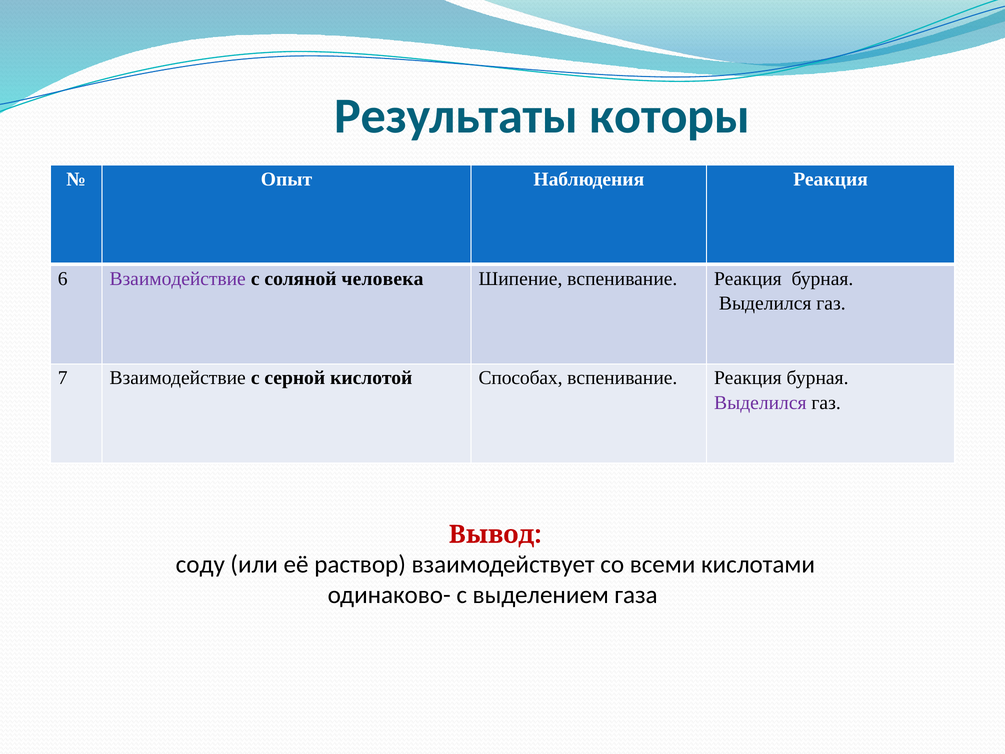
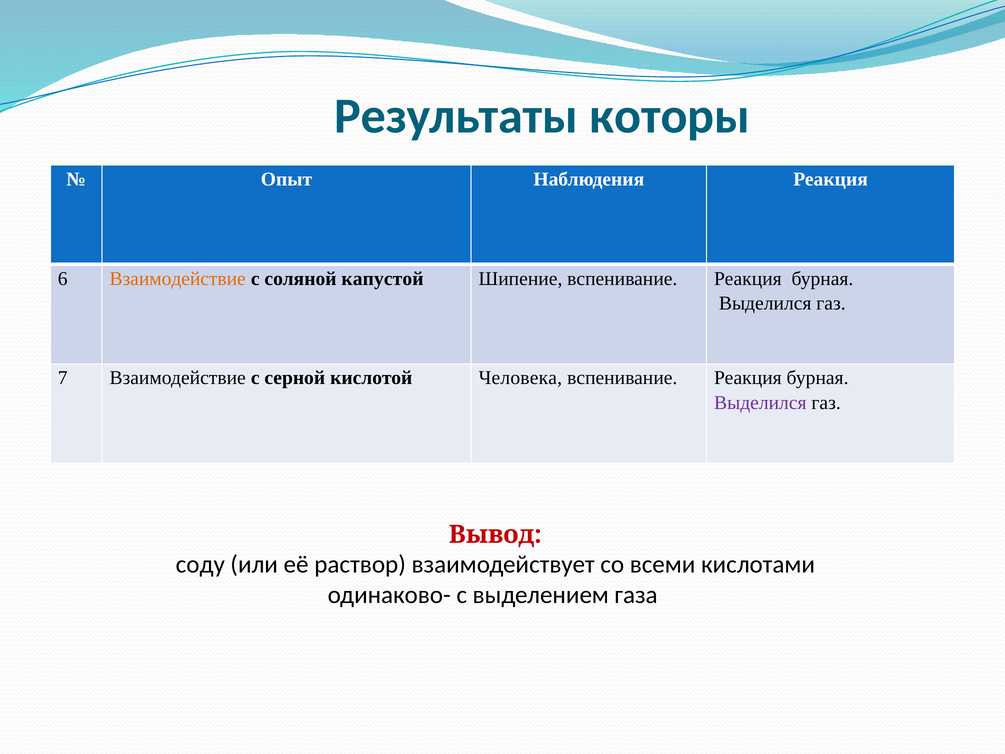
Взаимодействие at (178, 278) colour: purple -> orange
человека: человека -> капустой
Способах: Способах -> Человека
